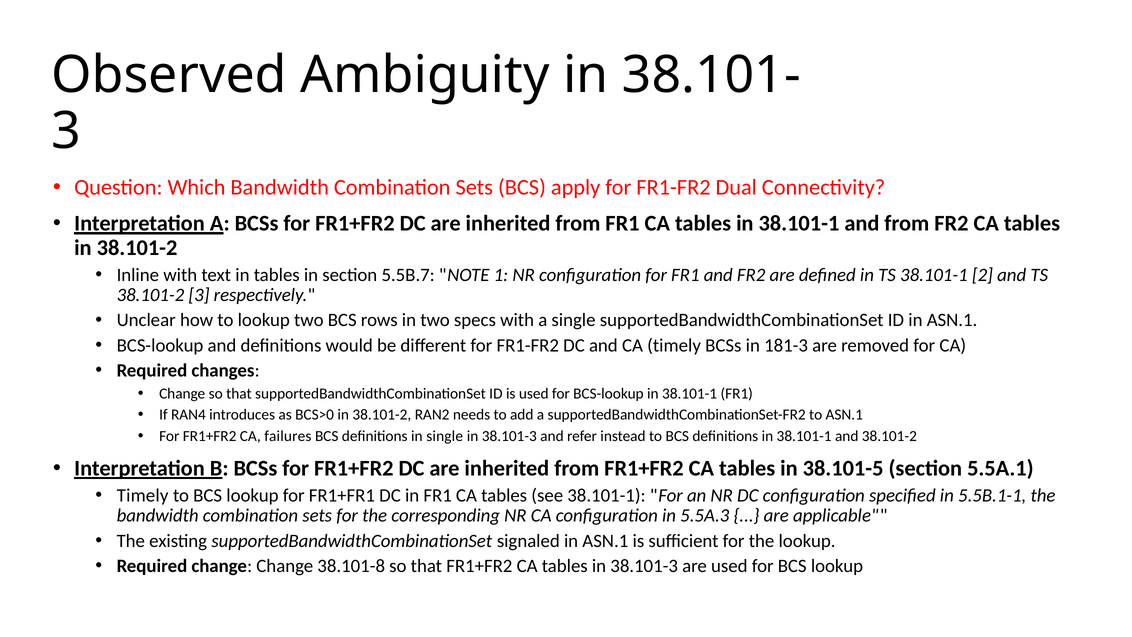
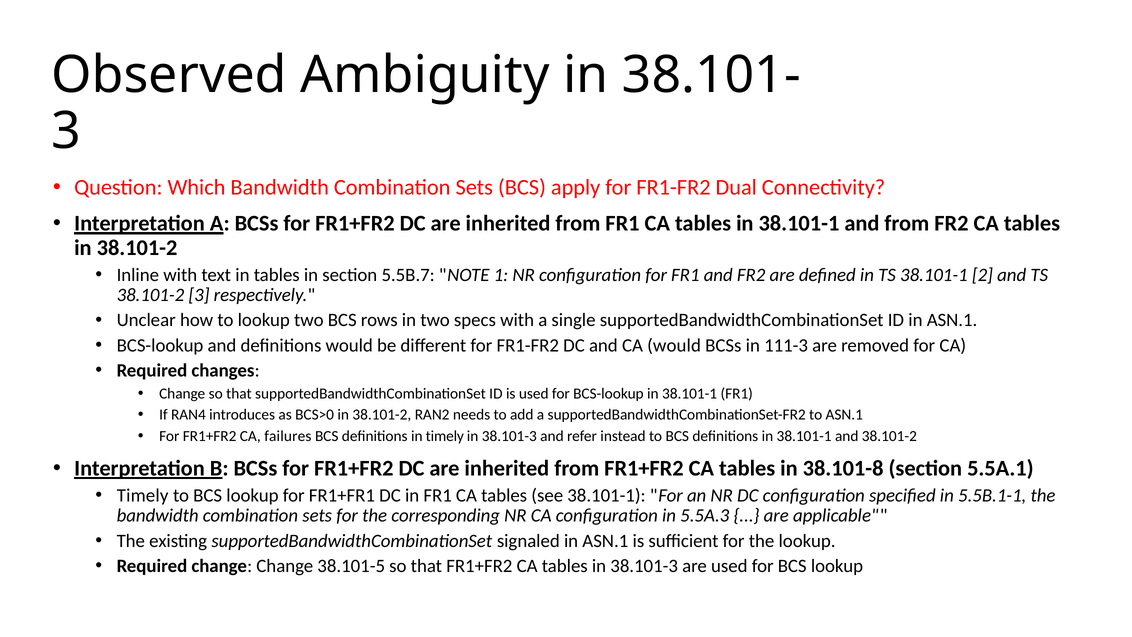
CA timely: timely -> would
181-3: 181-3 -> 111-3
in single: single -> timely
38.101-5: 38.101-5 -> 38.101-8
38.101-8: 38.101-8 -> 38.101-5
